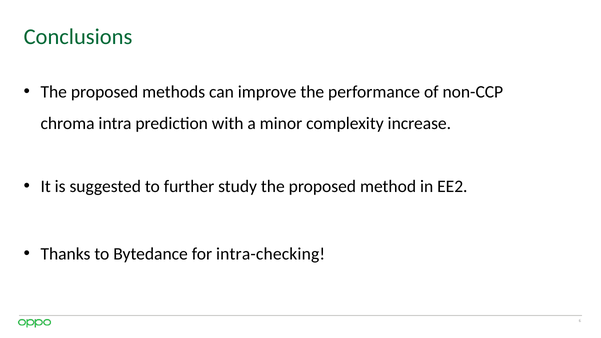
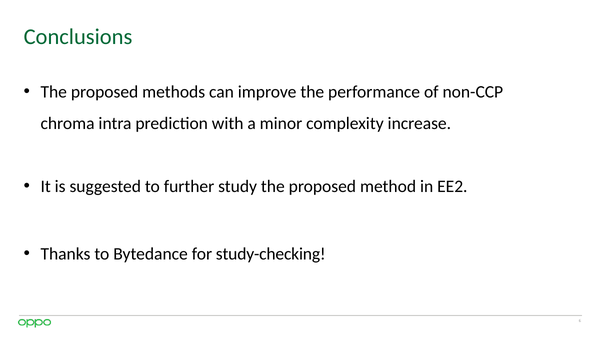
intra-checking: intra-checking -> study-checking
